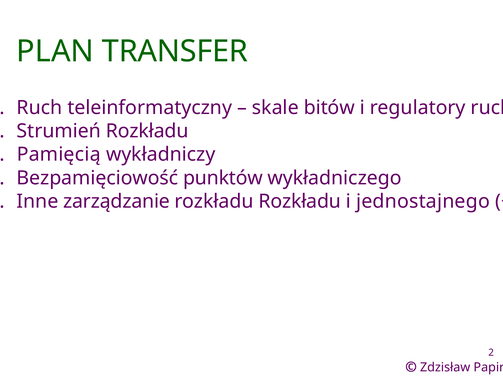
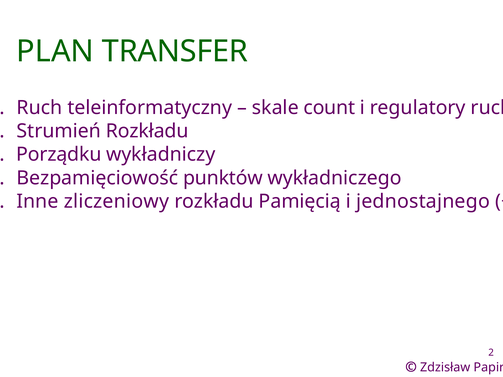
bitów: bitów -> count
Pamięcią: Pamięcią -> Porządku
zarządzanie: zarządzanie -> zliczeniowy
rozkładu Rozkładu: Rozkładu -> Pamięcią
